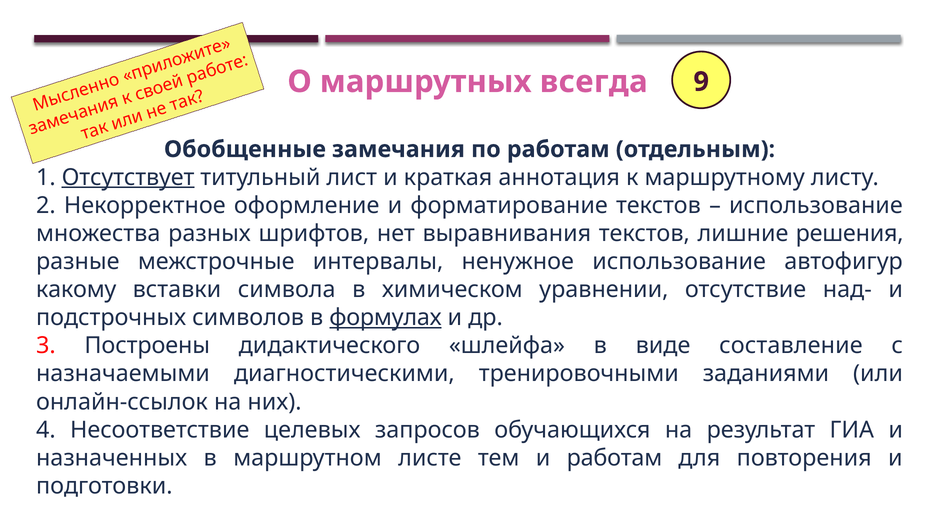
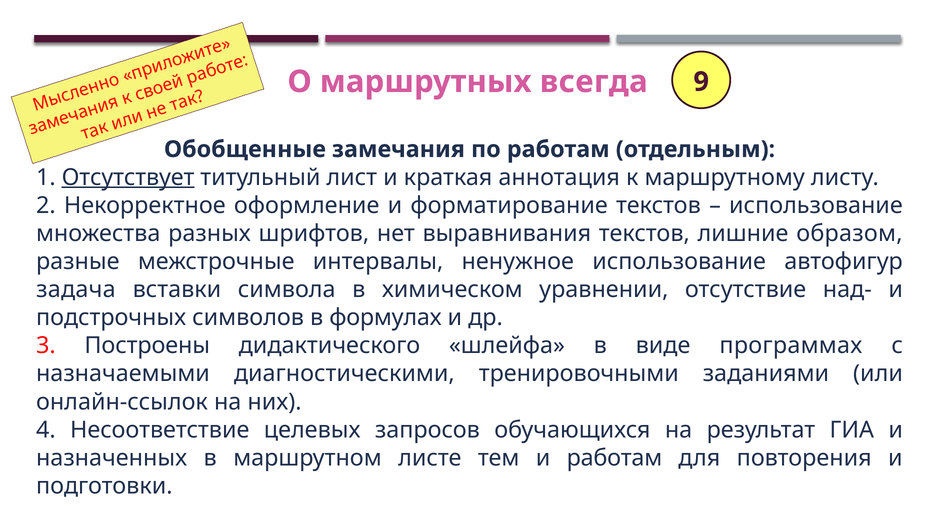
решения: решения -> образом
какому: какому -> задача
формулах underline: present -> none
составление: составление -> программах
